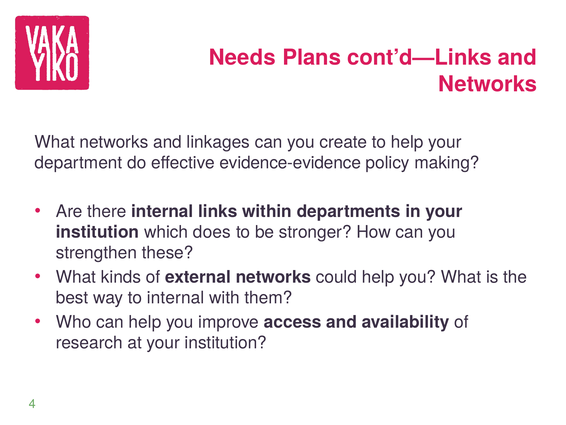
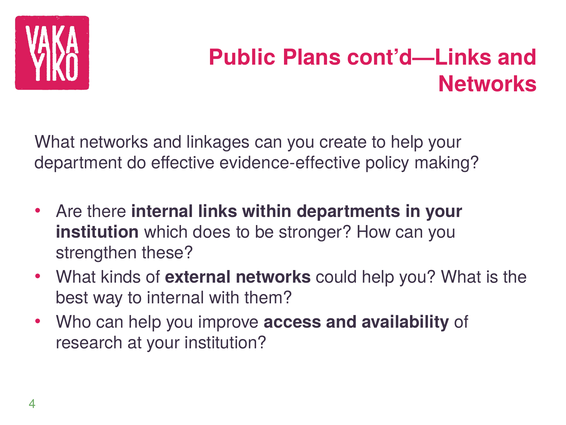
Needs: Needs -> Public
evidence-evidence: evidence-evidence -> evidence-effective
